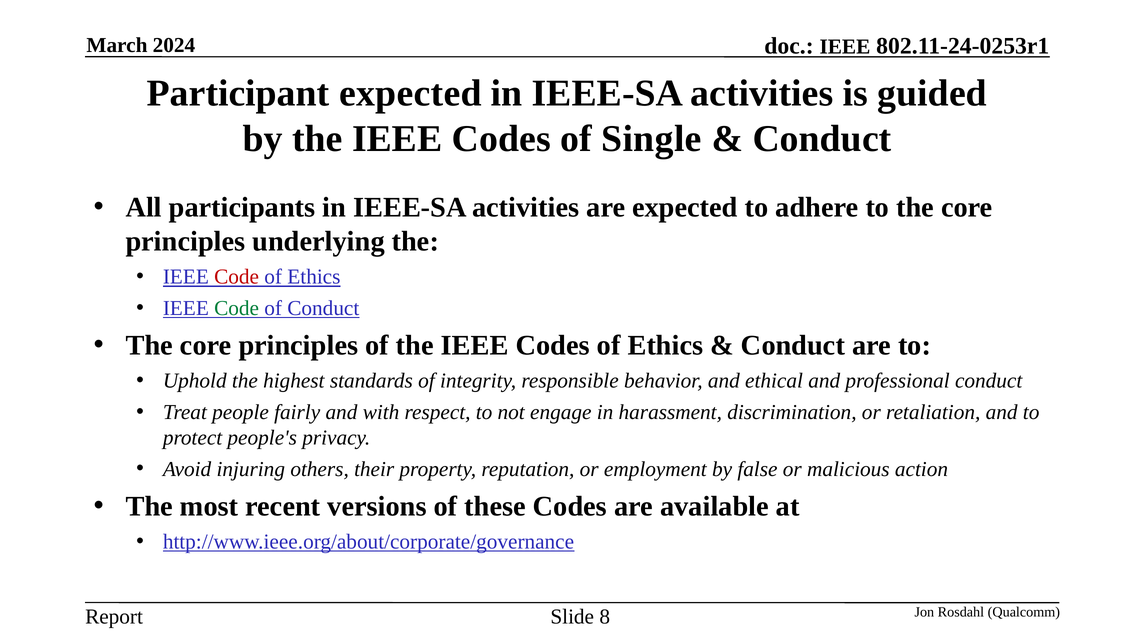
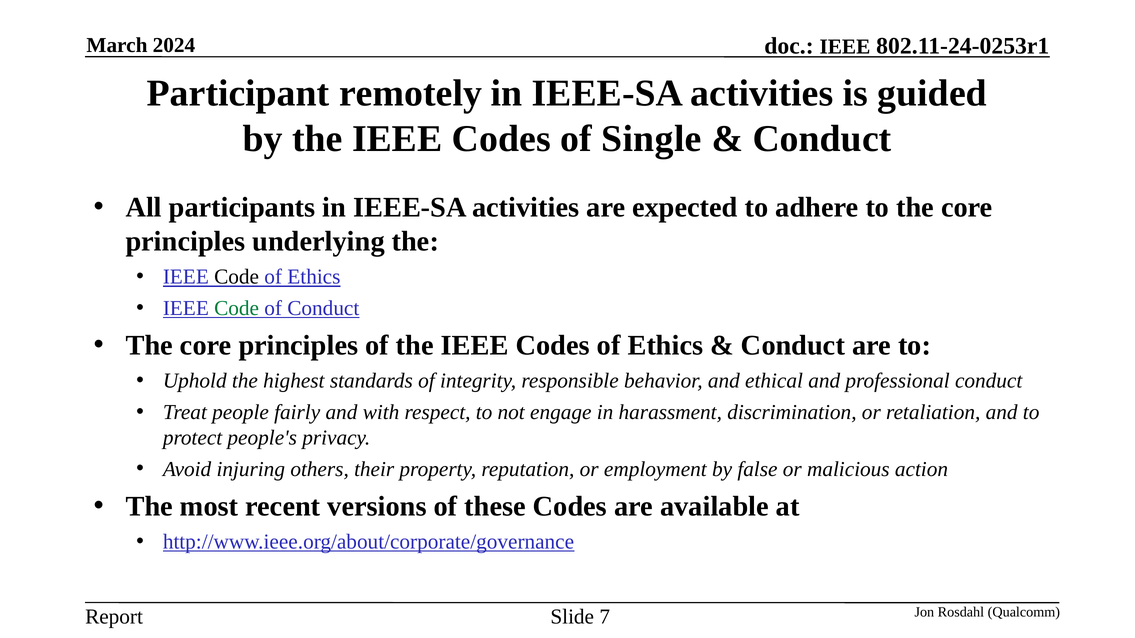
Participant expected: expected -> remotely
Code at (237, 277) colour: red -> black
8: 8 -> 7
